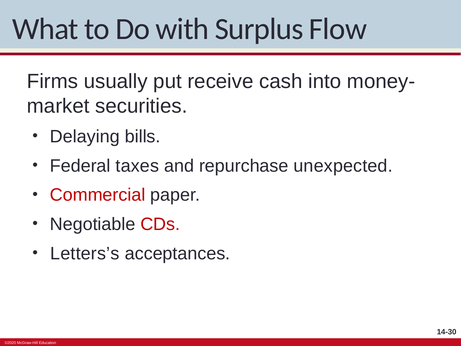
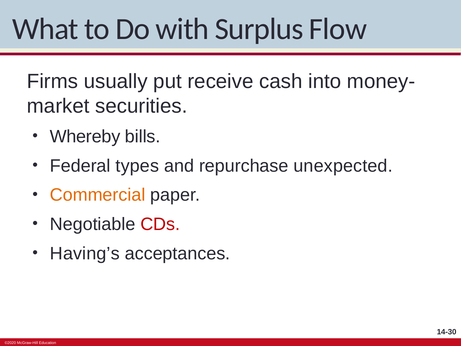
Delaying: Delaying -> Whereby
taxes: taxes -> types
Commercial colour: red -> orange
Letters’s: Letters’s -> Having’s
